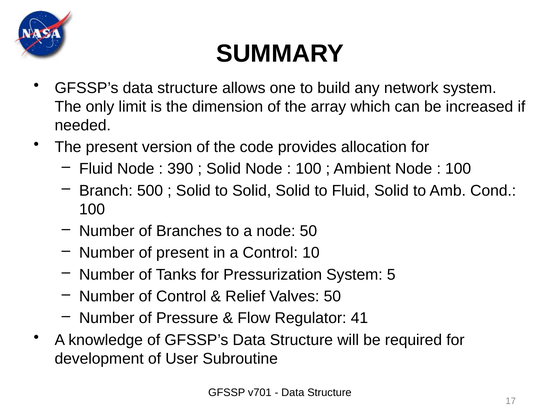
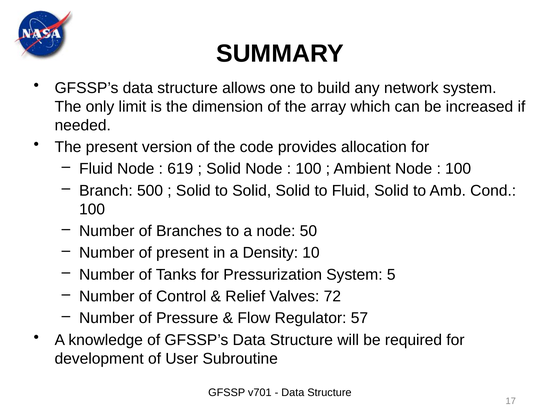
390: 390 -> 619
a Control: Control -> Density
Valves 50: 50 -> 72
41: 41 -> 57
